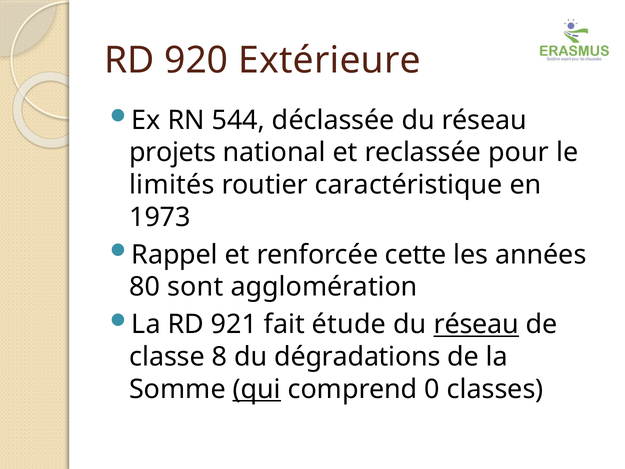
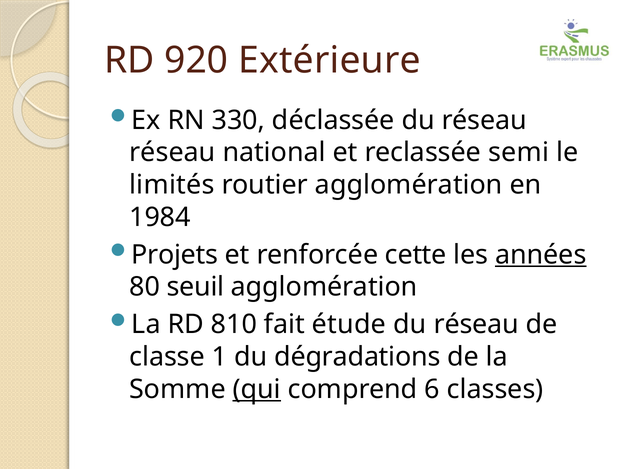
544: 544 -> 330
projets at (173, 152): projets -> réseau
pour: pour -> semi
routier caractéristique: caractéristique -> agglomération
1973: 1973 -> 1984
Rappel: Rappel -> Projets
années underline: none -> present
sont: sont -> seuil
921: 921 -> 810
réseau at (476, 324) underline: present -> none
8: 8 -> 1
0: 0 -> 6
